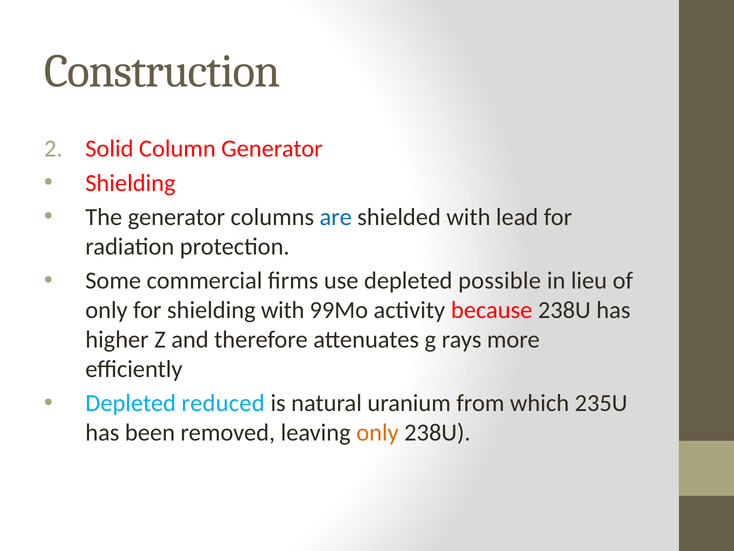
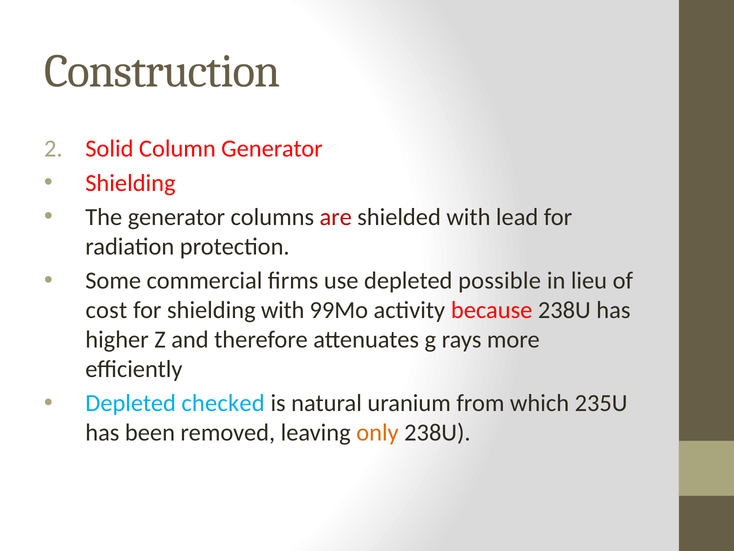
are colour: blue -> red
only at (107, 310): only -> cost
reduced: reduced -> checked
